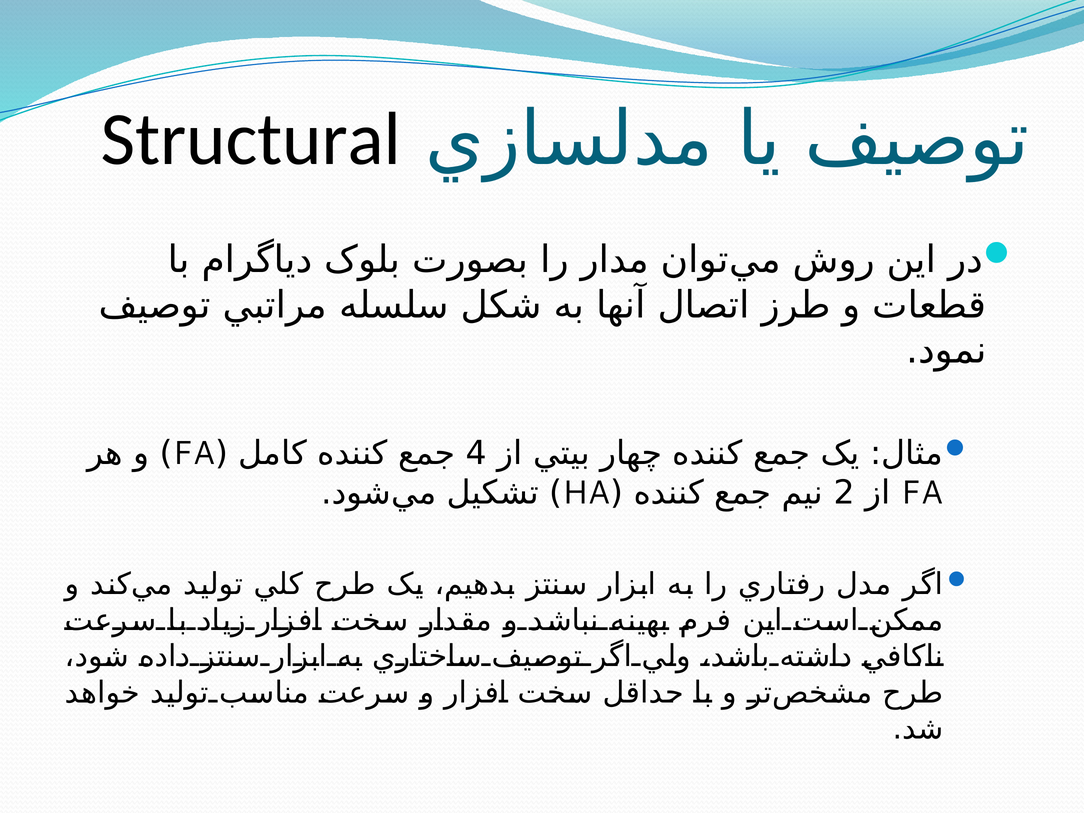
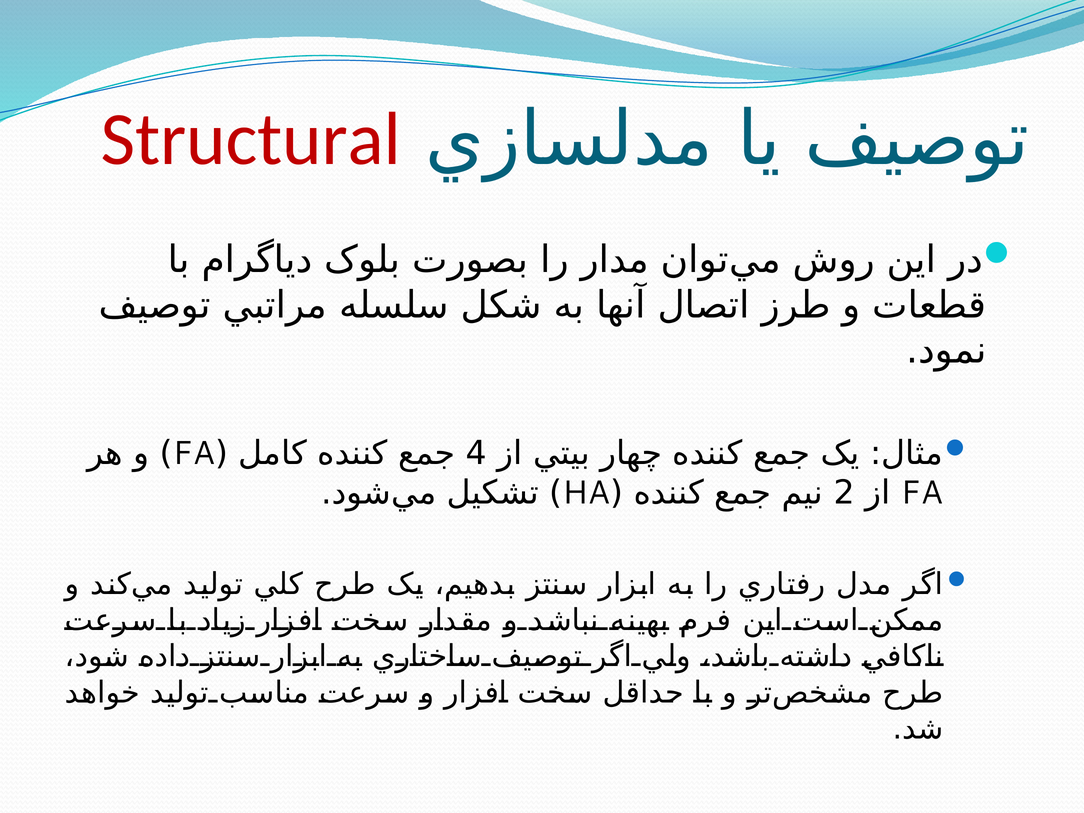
Structural colour: black -> red
